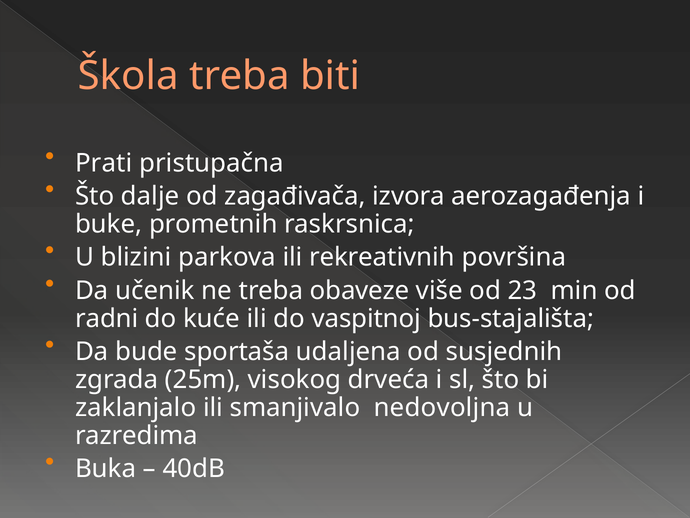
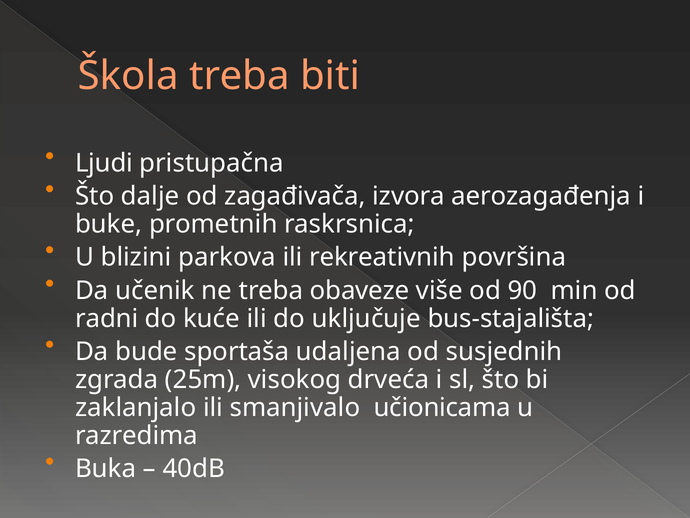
Prati: Prati -> Ljudi
23: 23 -> 90
vaspitnoj: vaspitnoj -> uključuje
nedovoljna: nedovoljna -> učionicama
